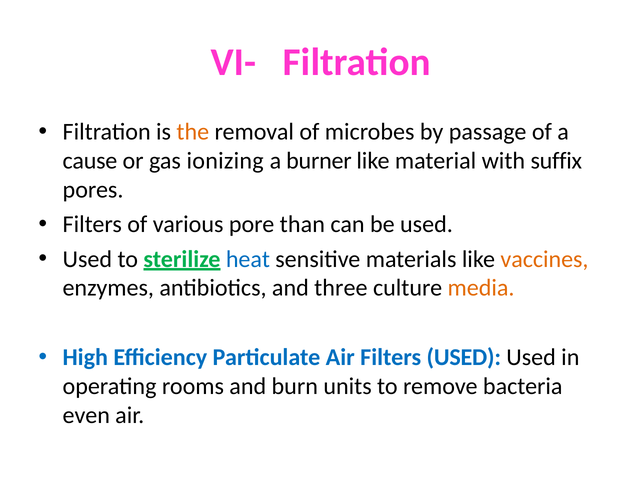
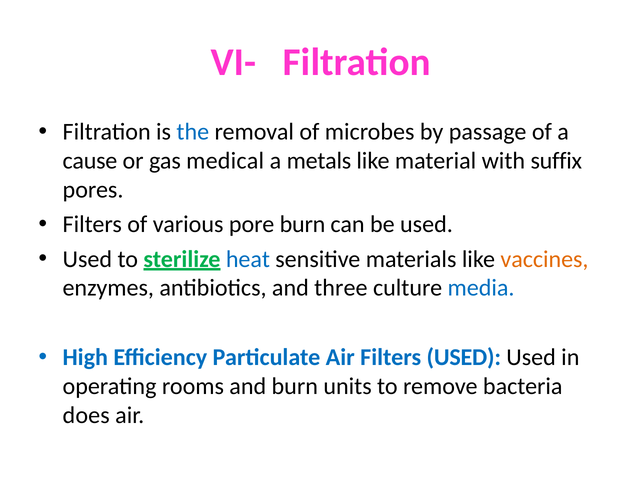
the colour: orange -> blue
ionizing: ionizing -> medical
burner: burner -> metals
pore than: than -> burn
media colour: orange -> blue
even: even -> does
